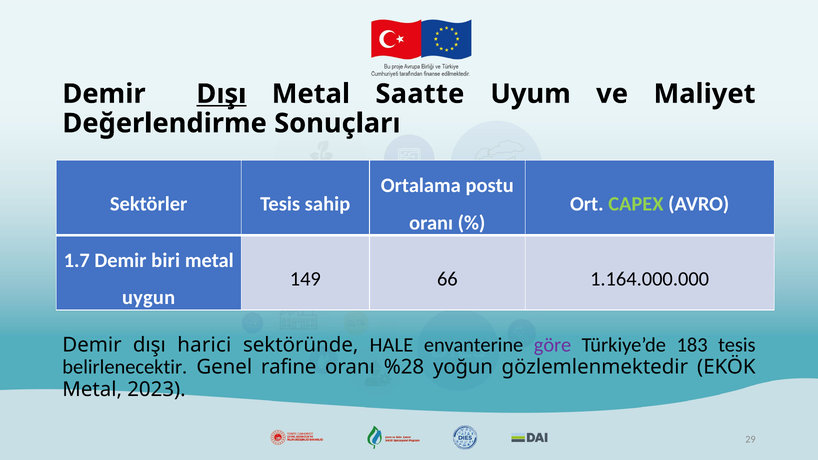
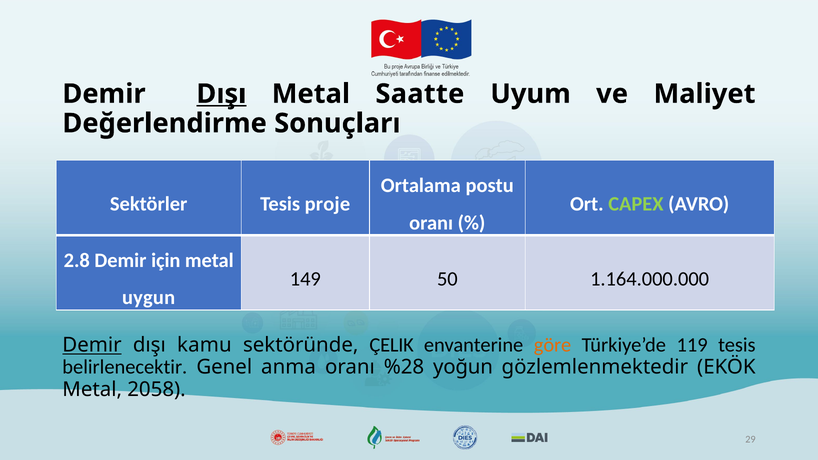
sahip: sahip -> proje
1.7: 1.7 -> 2.8
biri: biri -> için
66: 66 -> 50
Demir at (92, 345) underline: none -> present
harici: harici -> kamu
HALE: HALE -> ÇELIK
göre colour: purple -> orange
183: 183 -> 119
rafine: rafine -> anma
2023: 2023 -> 2058
